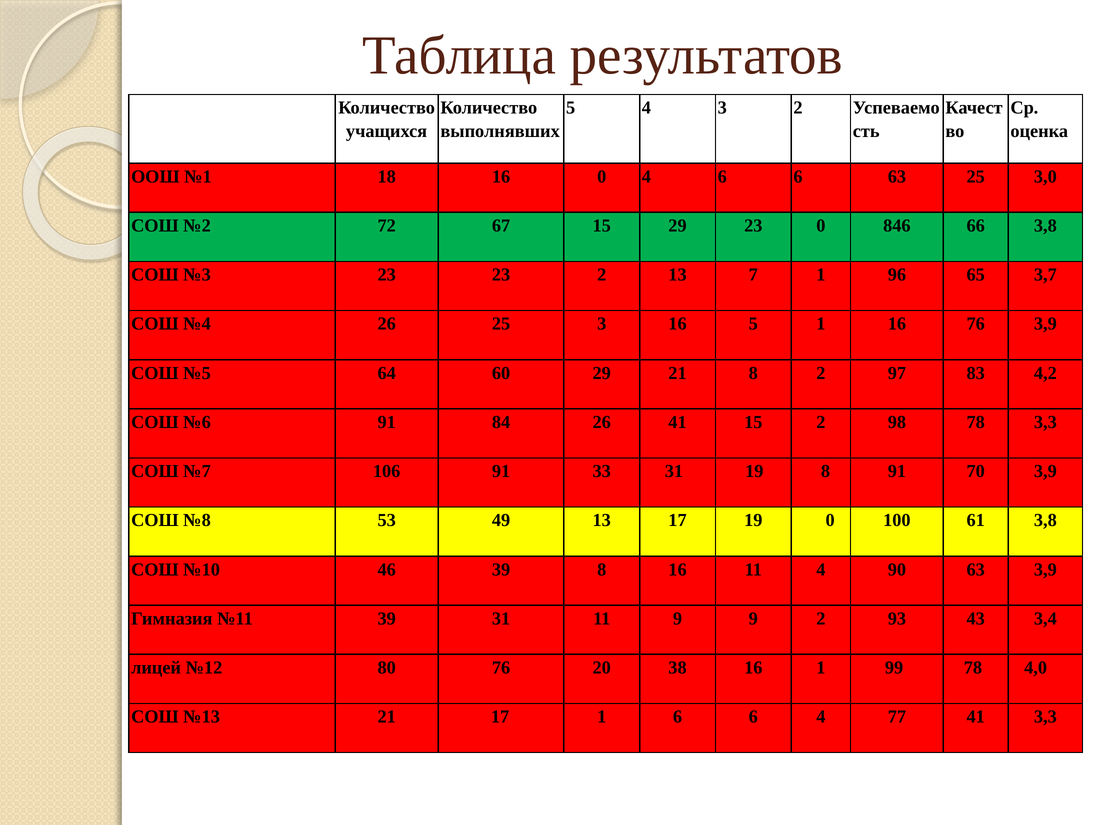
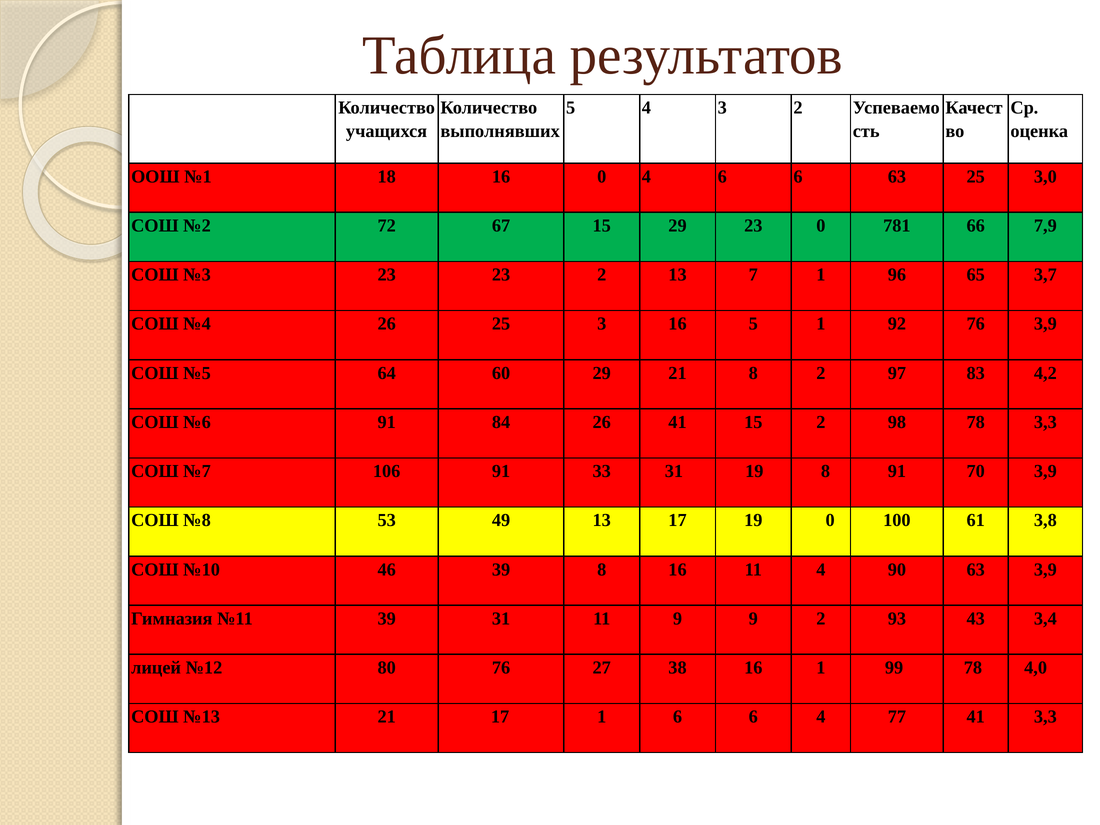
846: 846 -> 781
66 3,8: 3,8 -> 7,9
1 16: 16 -> 92
20: 20 -> 27
